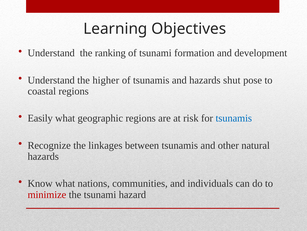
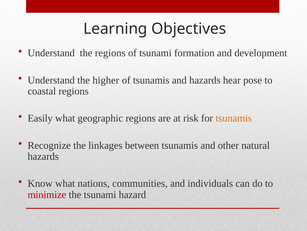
the ranking: ranking -> regions
shut: shut -> hear
tsunamis at (234, 118) colour: blue -> orange
